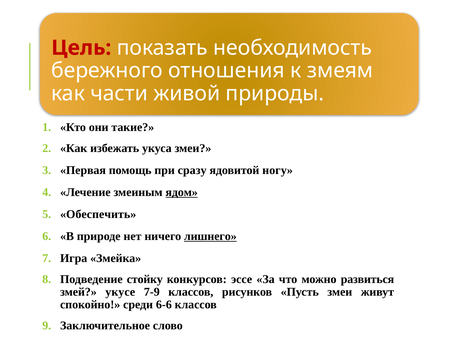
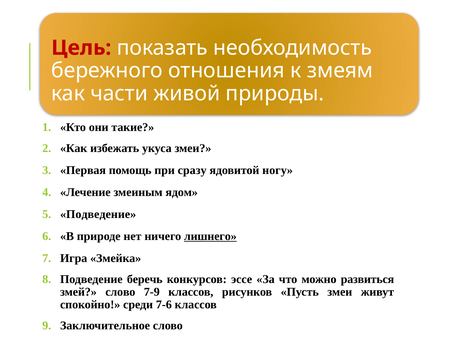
ядом underline: present -> none
Обеспечить at (98, 214): Обеспечить -> Подведение
стойку: стойку -> беречь
змей укусе: укусе -> слово
6-6: 6-6 -> 7-6
